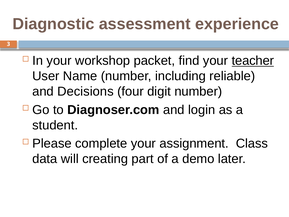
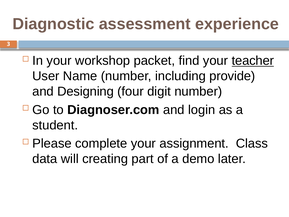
reliable: reliable -> provide
Decisions: Decisions -> Designing
